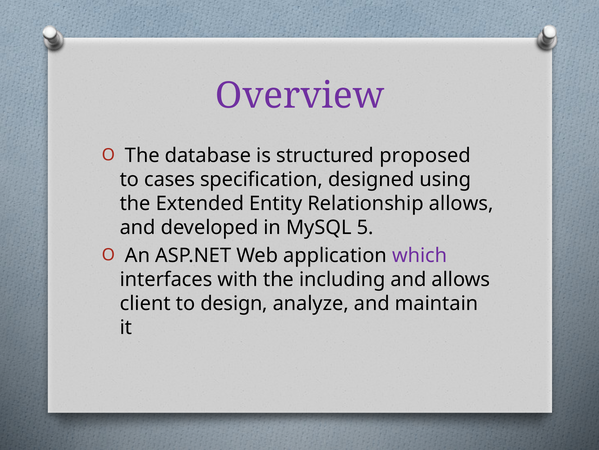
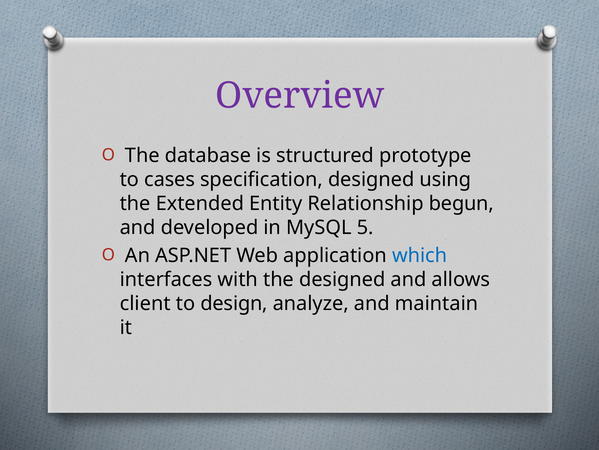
proposed: proposed -> prototype
Relationship allows: allows -> begun
which colour: purple -> blue
the including: including -> designed
